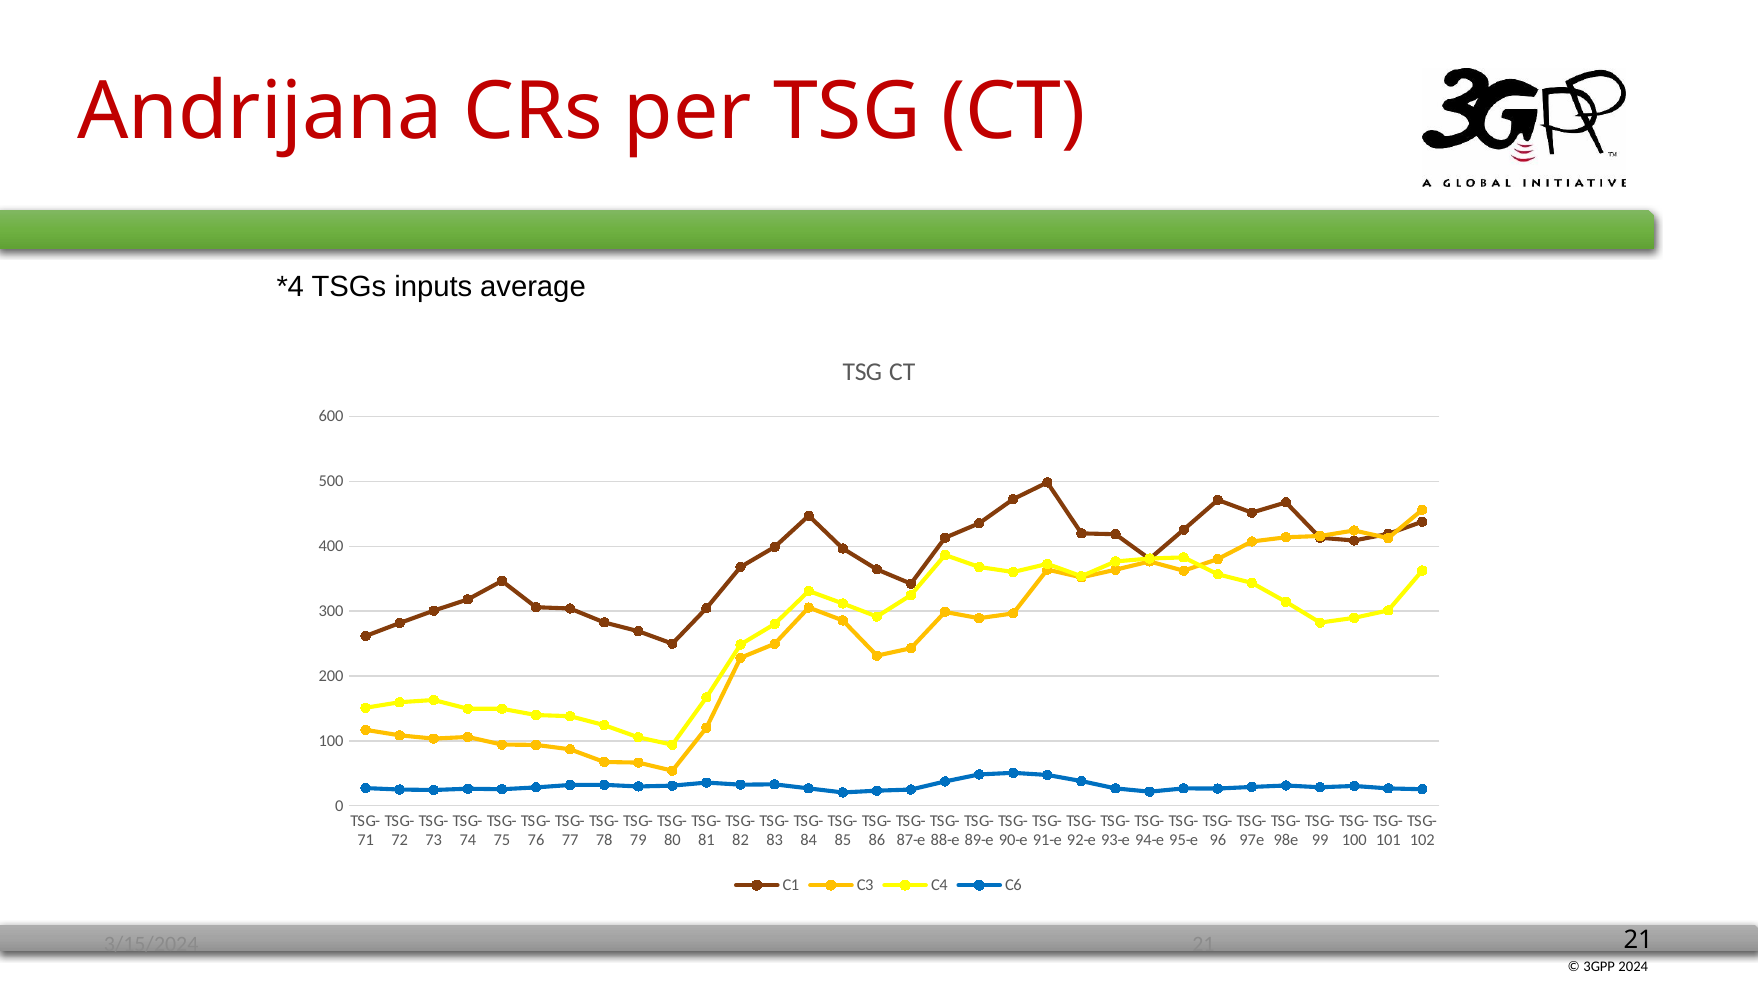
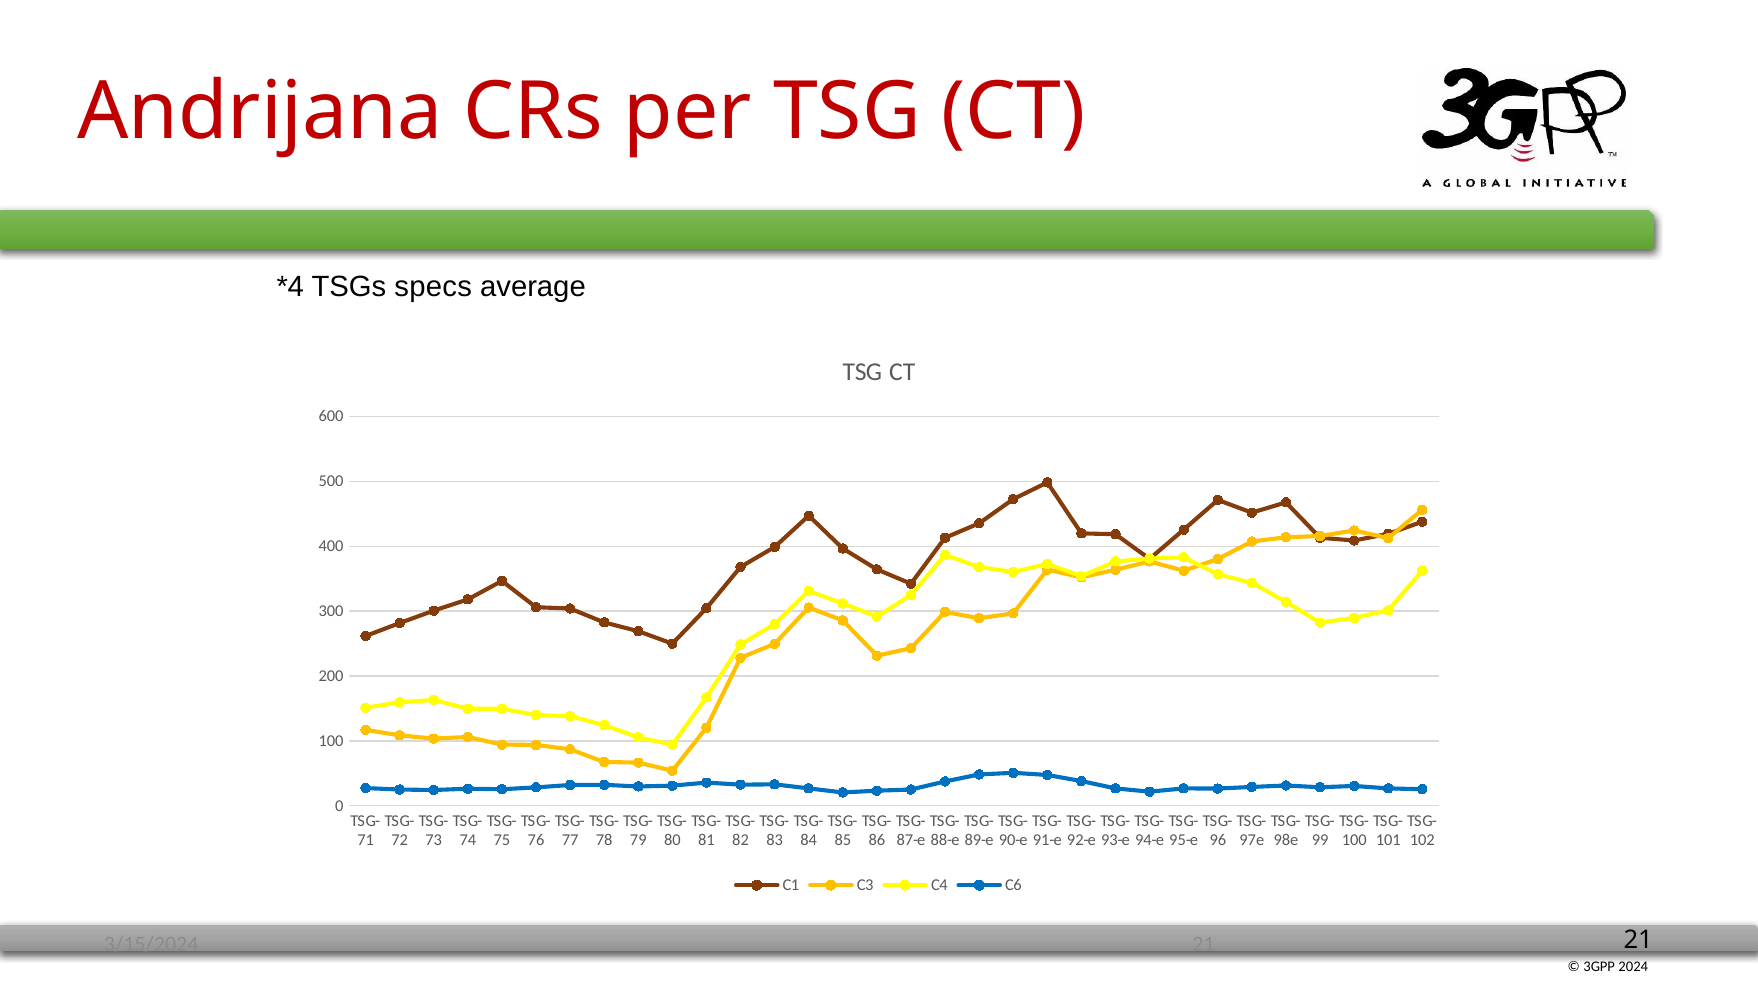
inputs: inputs -> specs
